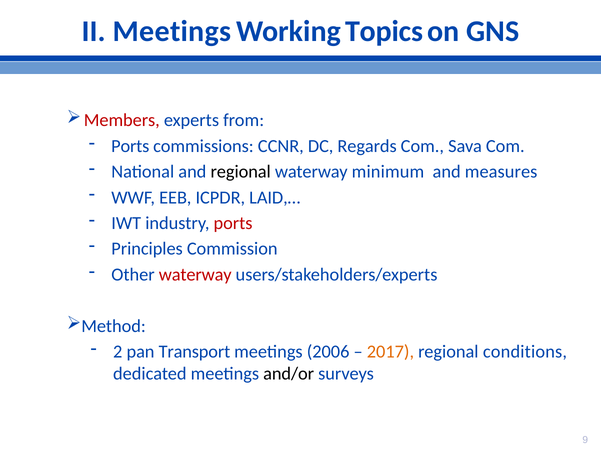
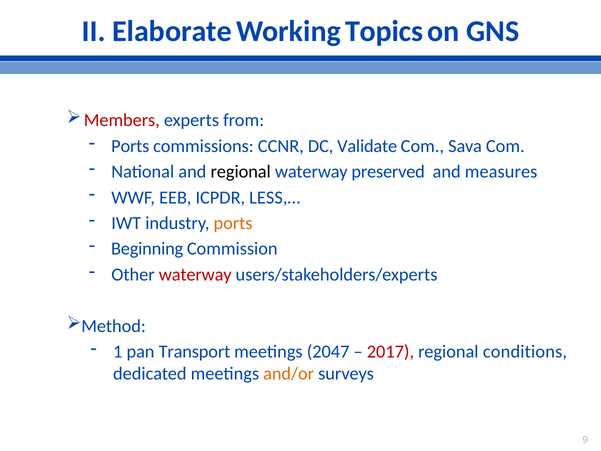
II Meetings: Meetings -> Elaborate
Regards: Regards -> Validate
minimum: minimum -> preserved
LAID,…: LAID,… -> LESS,…
ports at (233, 223) colour: red -> orange
Principles: Principles -> Beginning
2: 2 -> 1
2006: 2006 -> 2047
2017 colour: orange -> red
and/or colour: black -> orange
